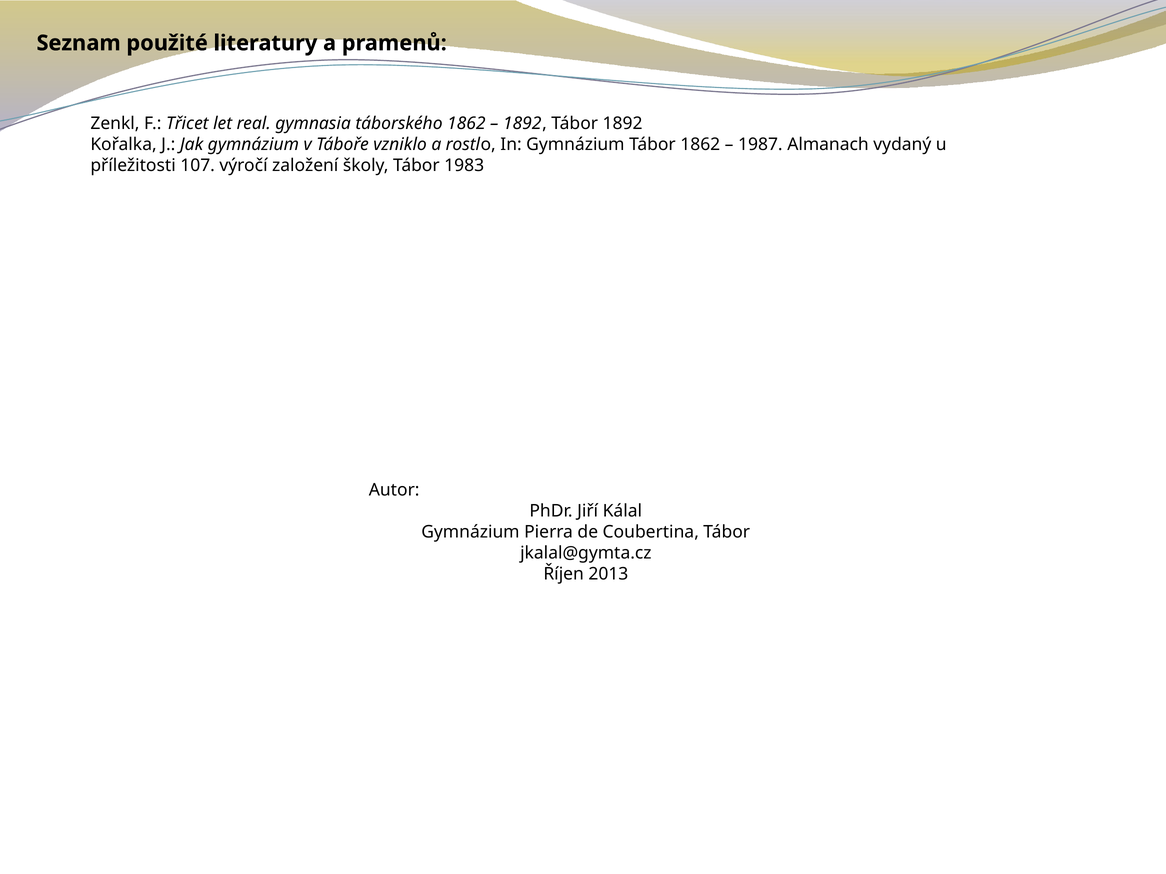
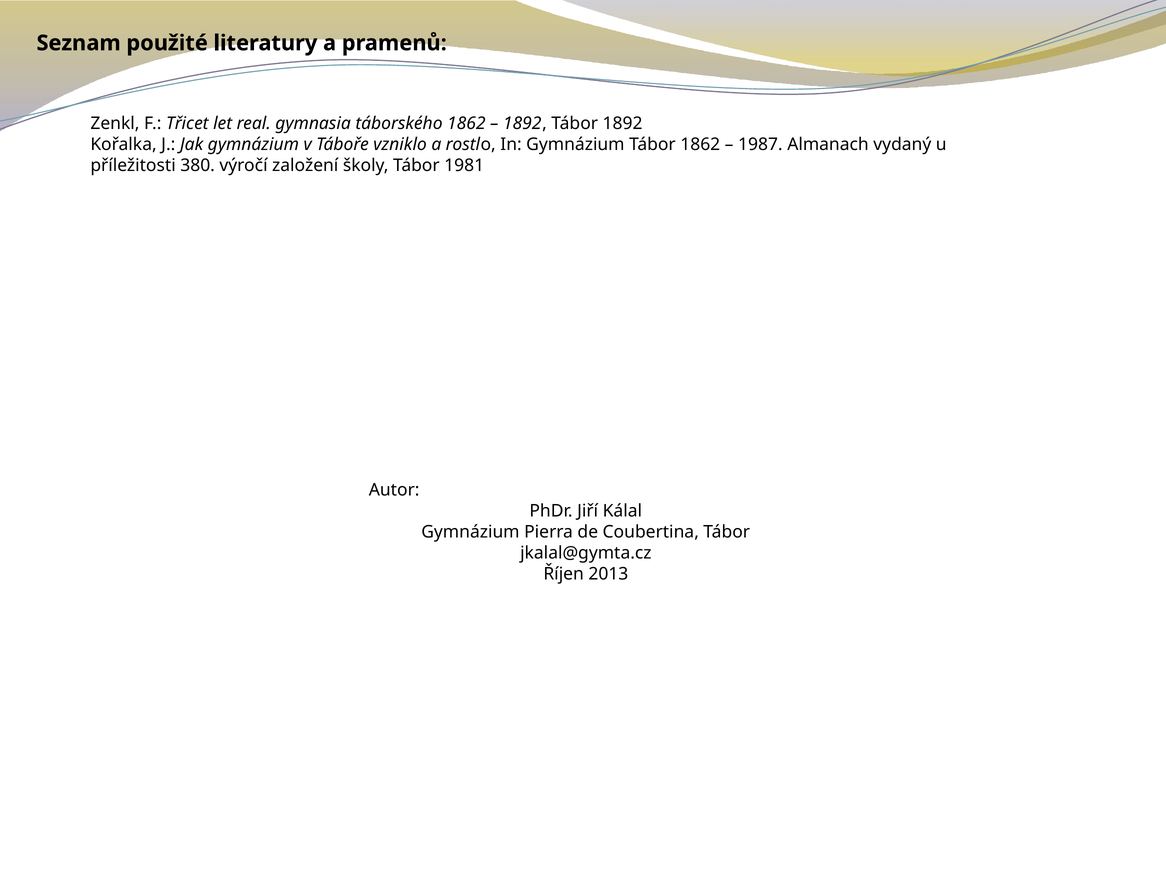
107: 107 -> 380
1983: 1983 -> 1981
